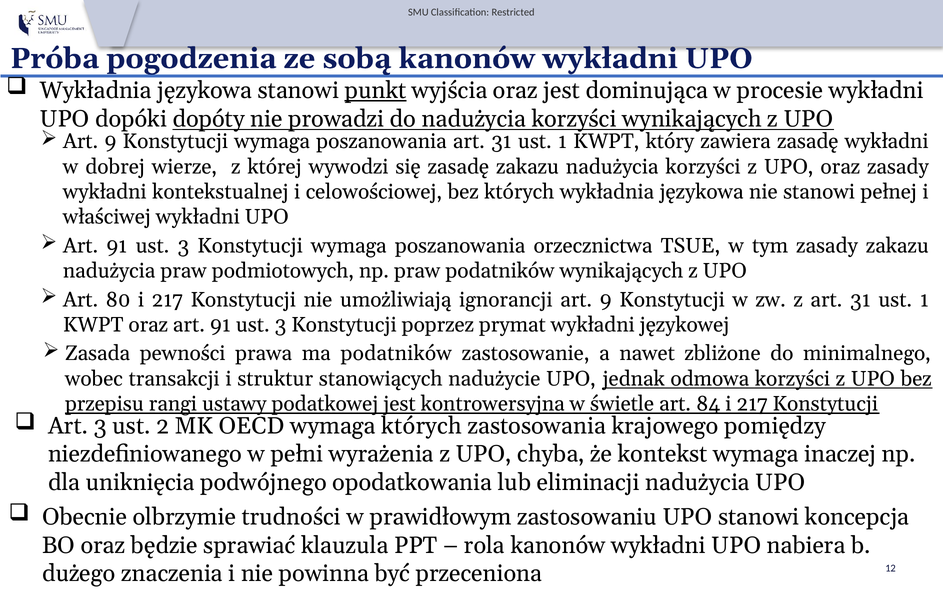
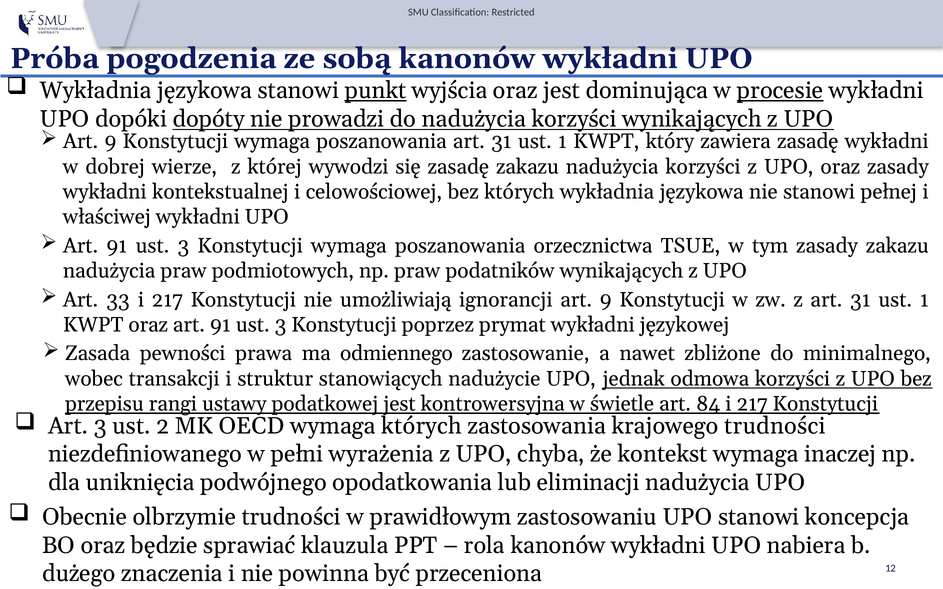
procesie underline: none -> present
80: 80 -> 33
ma podatników: podatników -> odmiennego
krajowego pomiędzy: pomiędzy -> trudności
